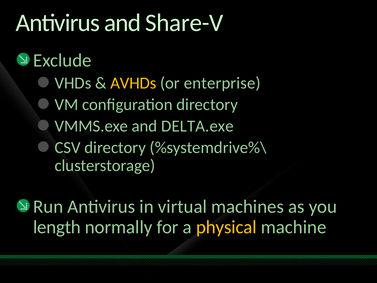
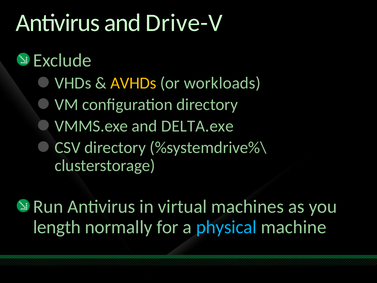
Share-V: Share-V -> Drive-V
enterprise: enterprise -> workloads
physical colour: yellow -> light blue
